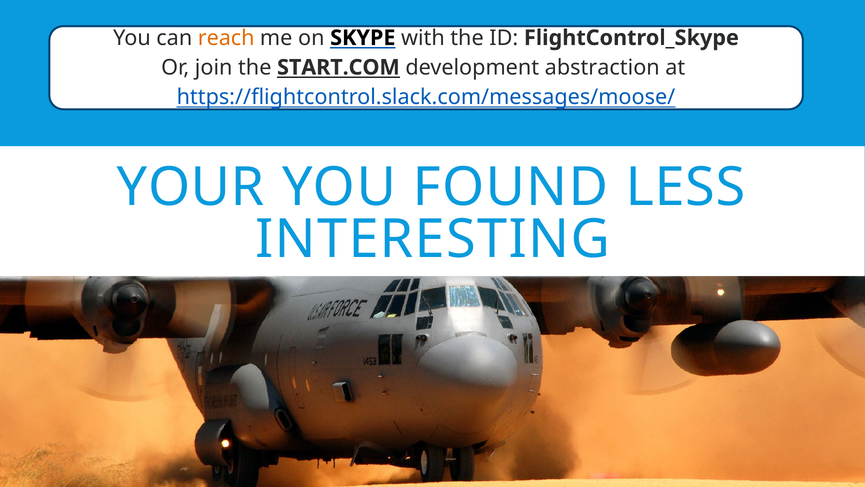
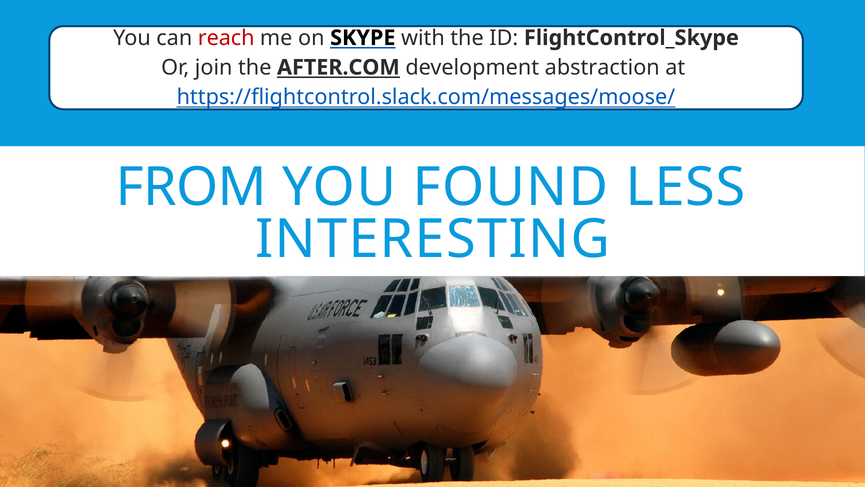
reach colour: orange -> red
START.COM: START.COM -> AFTER.COM
YOUR: YOUR -> FROM
